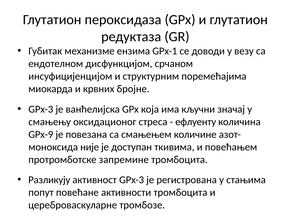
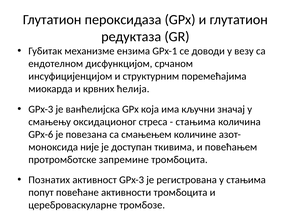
бројне: бројне -> ћелија
ефлуенту at (196, 122): ефлуенту -> стањима
GPx-9: GPx-9 -> GPx-6
Разликују: Разликују -> Познатих
